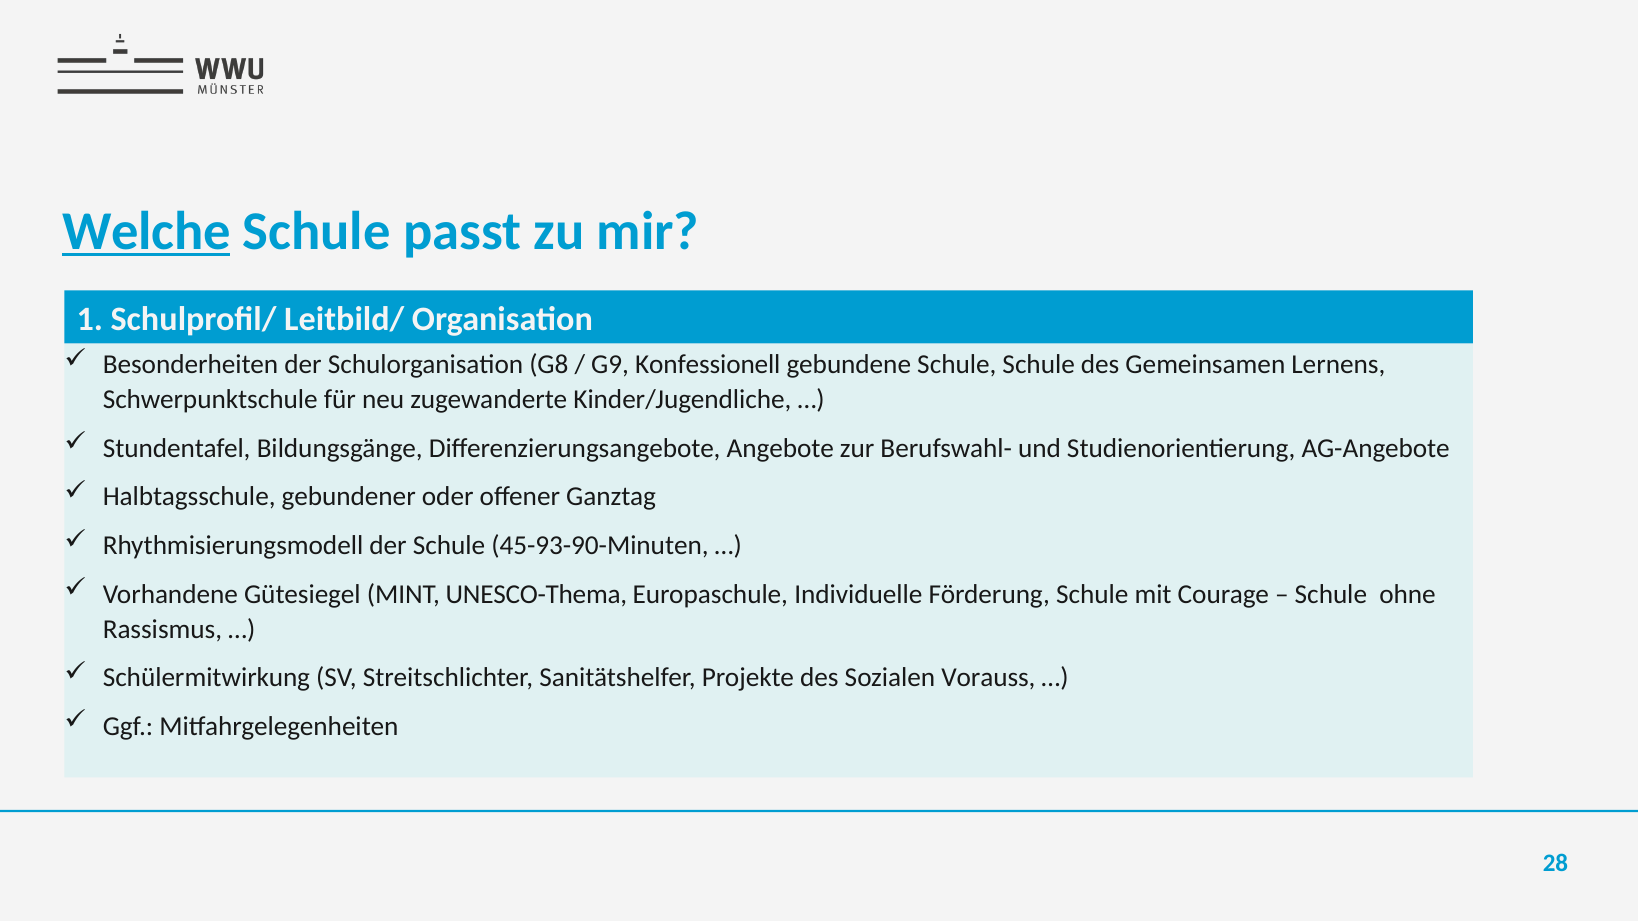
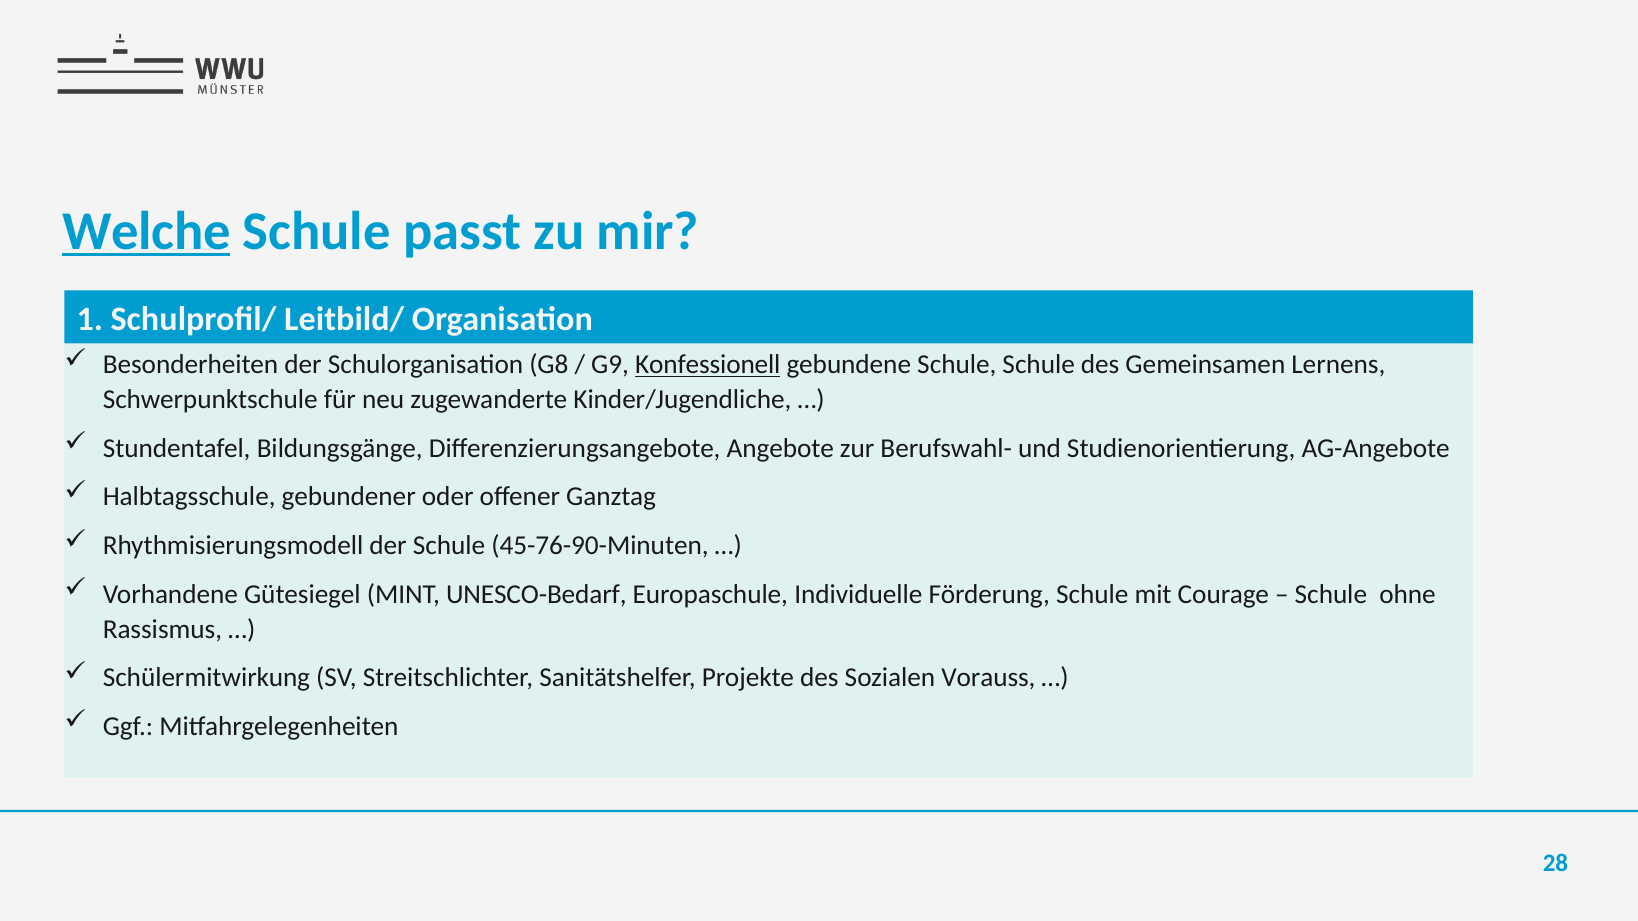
Konfessionell underline: none -> present
45-93-90-Minuten: 45-93-90-Minuten -> 45-76-90-Minuten
UNESCO-Thema: UNESCO-Thema -> UNESCO-Bedarf
